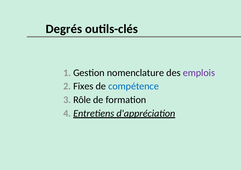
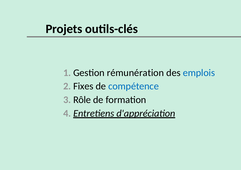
Degrés: Degrés -> Projets
nomenclature: nomenclature -> rémunération
emplois colour: purple -> blue
